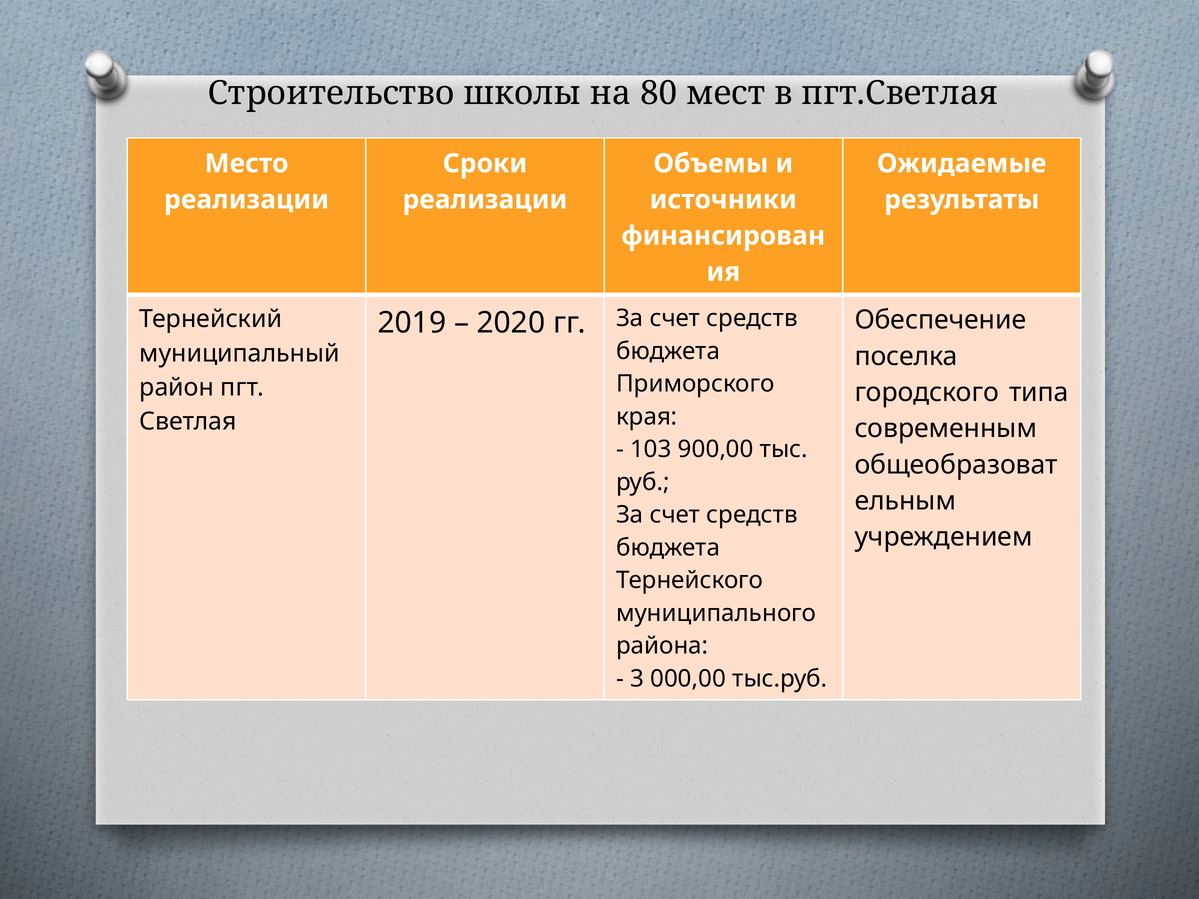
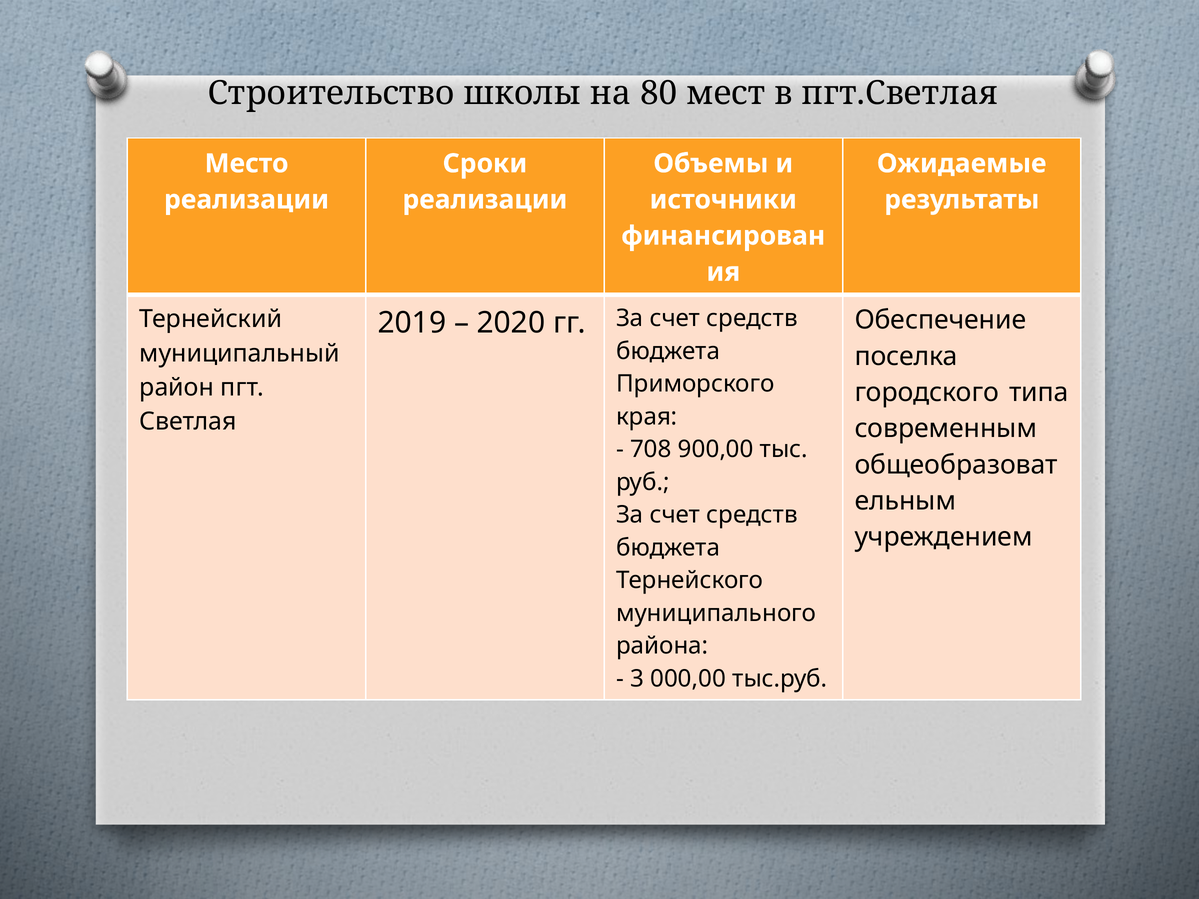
103: 103 -> 708
